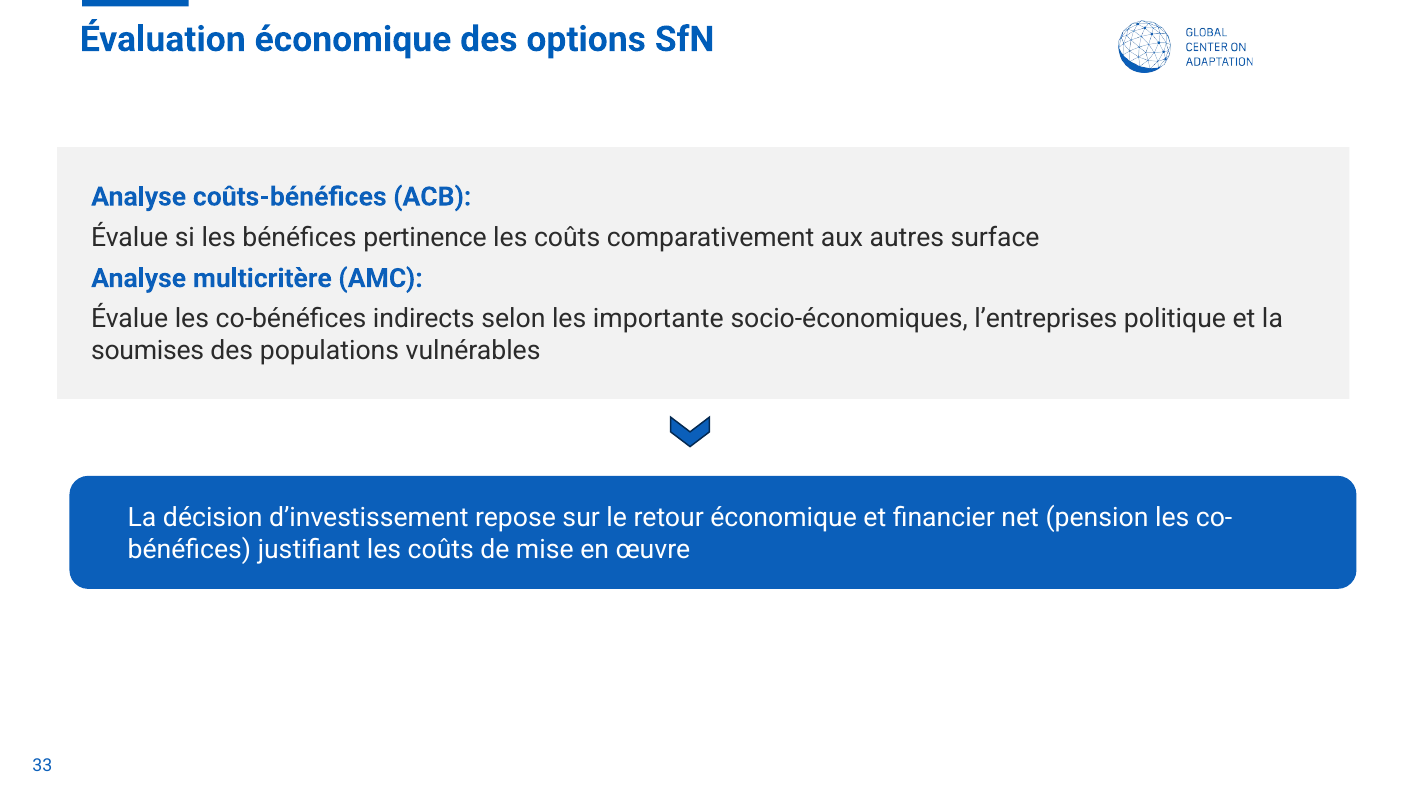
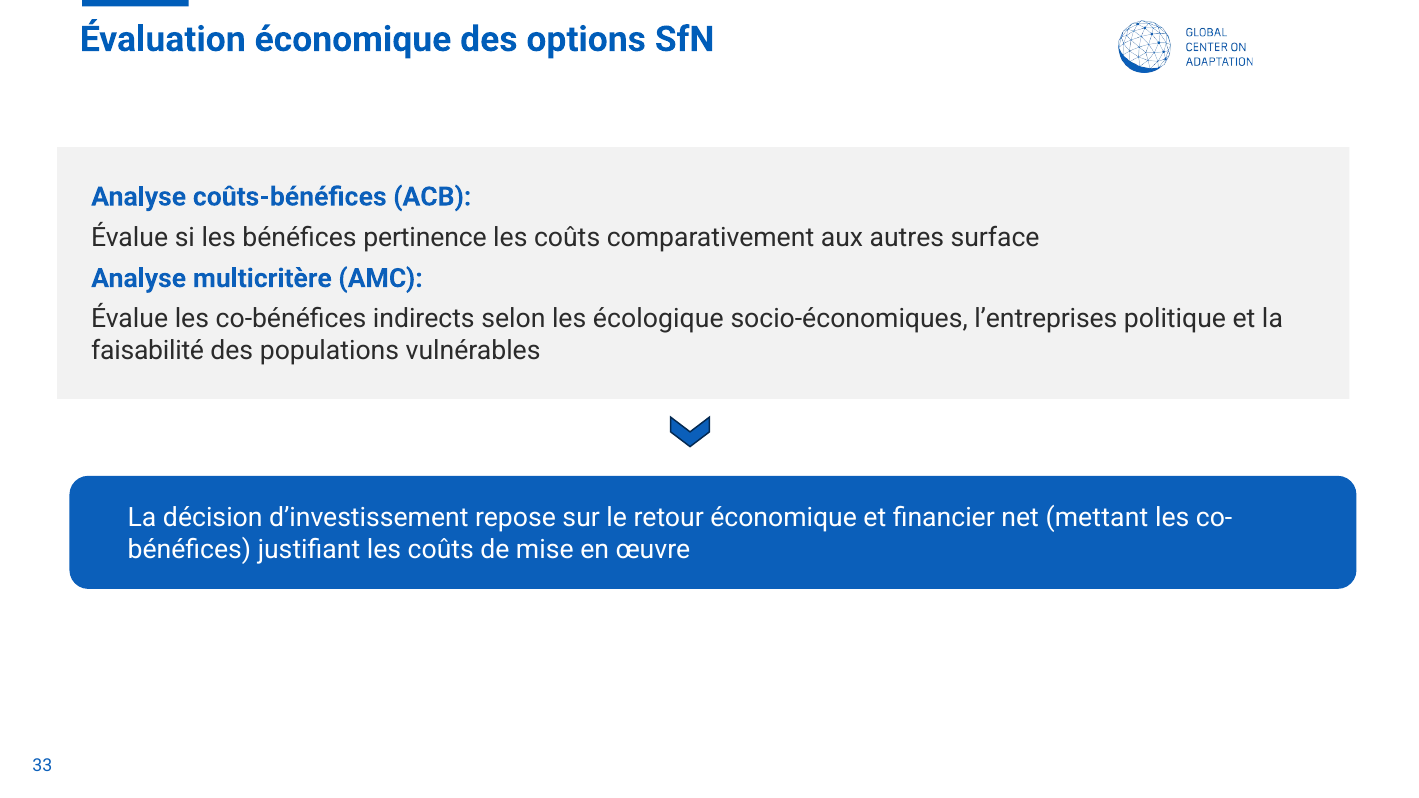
importante: importante -> écologique
soumises: soumises -> faisabilité
pension: pension -> mettant
